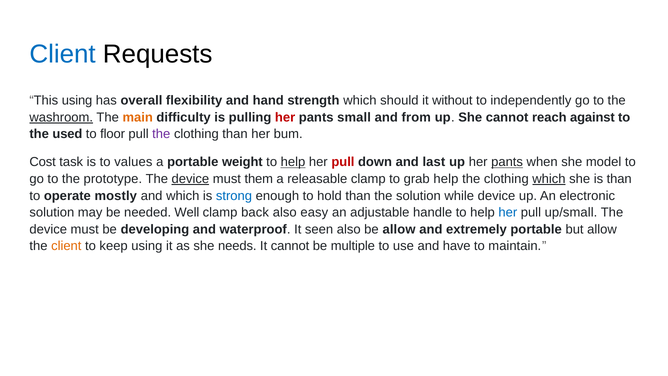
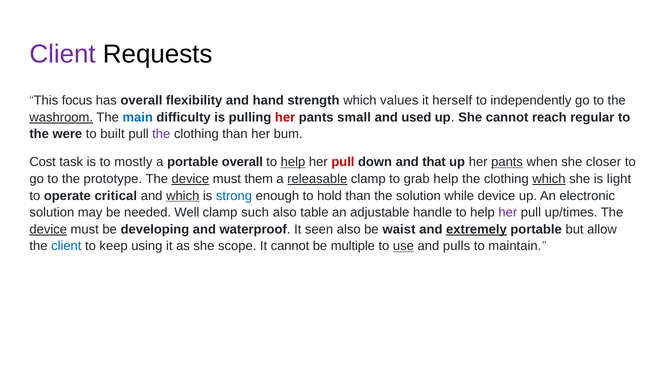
Client at (63, 54) colour: blue -> purple
This using: using -> focus
should: should -> values
without: without -> herself
main colour: orange -> blue
from: from -> used
against: against -> regular
used: used -> were
floor: floor -> built
values: values -> mostly
portable weight: weight -> overall
last: last -> that
model: model -> closer
releasable underline: none -> present
is than: than -> light
mostly: mostly -> critical
which at (183, 196) underline: none -> present
back: back -> such
easy: easy -> table
her at (508, 212) colour: blue -> purple
up/small: up/small -> up/times
device at (48, 229) underline: none -> present
be allow: allow -> waist
extremely underline: none -> present
client at (66, 246) colour: orange -> blue
needs: needs -> scope
use underline: none -> present
have: have -> pulls
